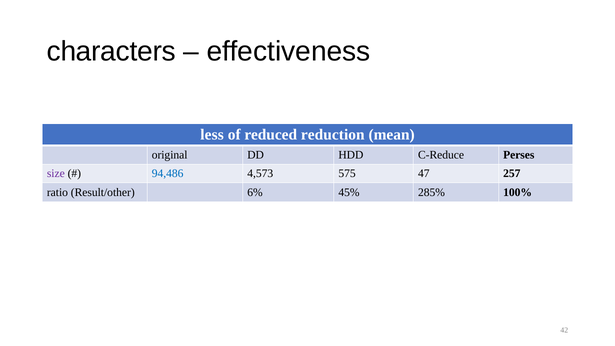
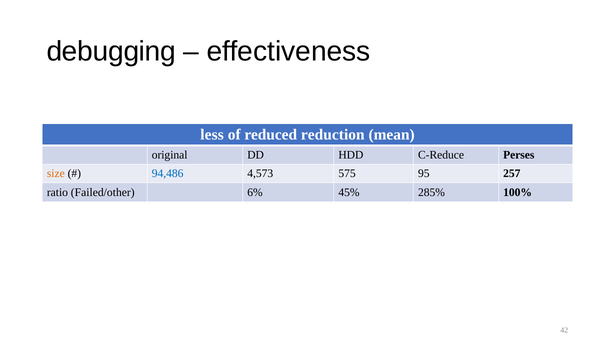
characters: characters -> debugging
size colour: purple -> orange
47: 47 -> 95
Result/other: Result/other -> Failed/other
